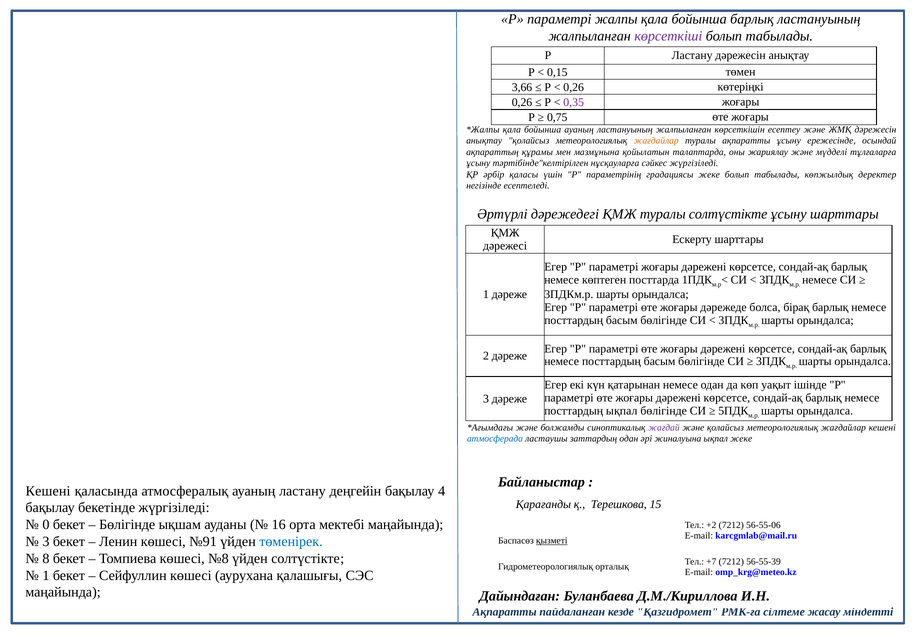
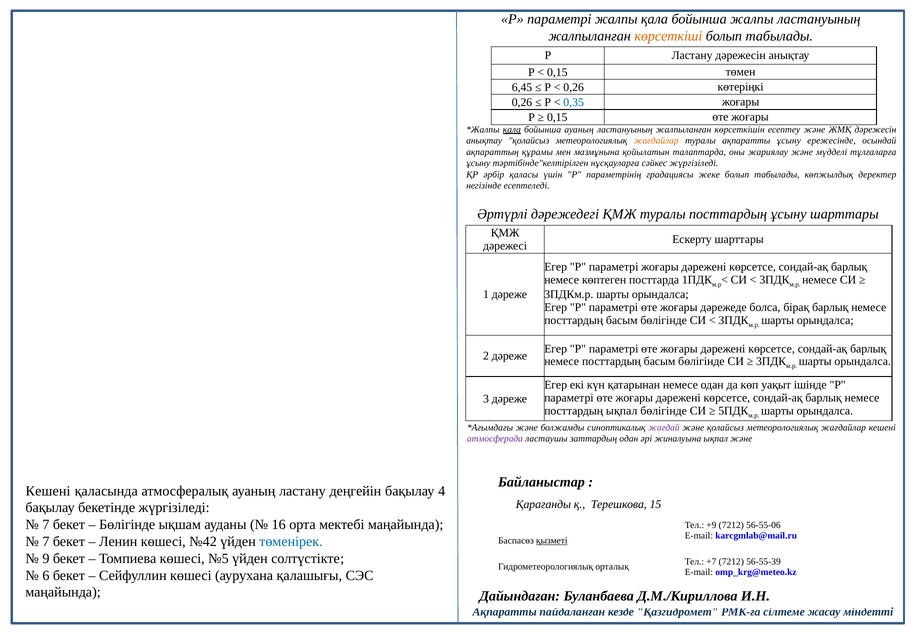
бойынша барлық: барлық -> жалпы
көрсеткіші colour: purple -> orange
3,66: 3,66 -> 6,45
0,35 colour: purple -> blue
0,75 at (557, 118): 0,75 -> 0,15
қала at (512, 130) underline: none -> present
туралы солтүстікте: солтүстікте -> посттардың
атмосферада colour: blue -> purple
ықпал жеке: жеке -> және
0 at (46, 525): 0 -> 7
+2: +2 -> +9
3 at (46, 542): 3 -> 7
№91: №91 -> №42
8: 8 -> 9
№8: №8 -> №5
1 at (46, 576): 1 -> 6
